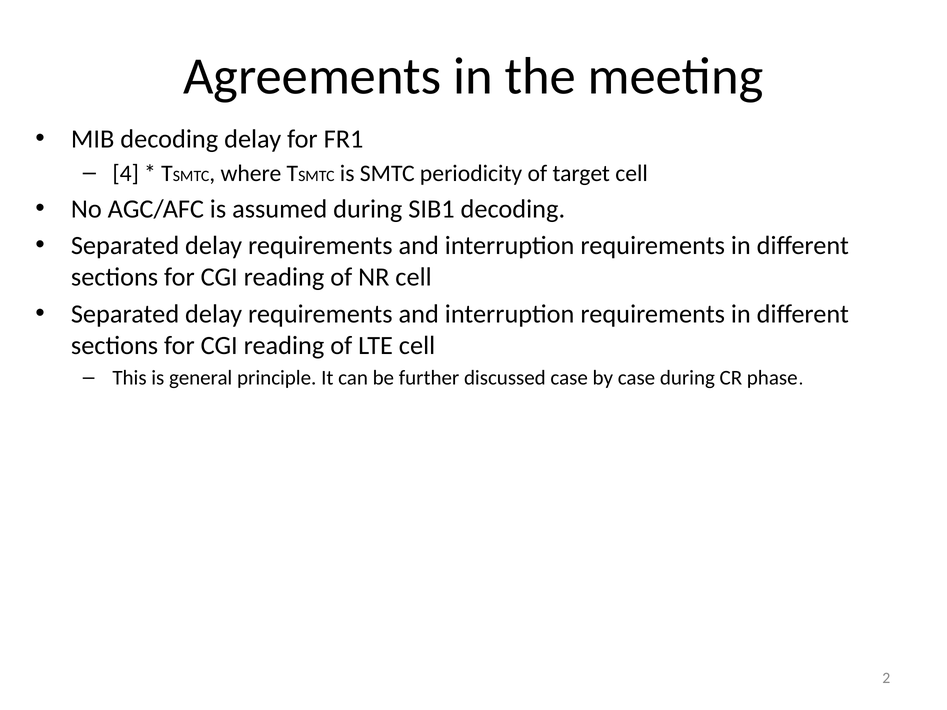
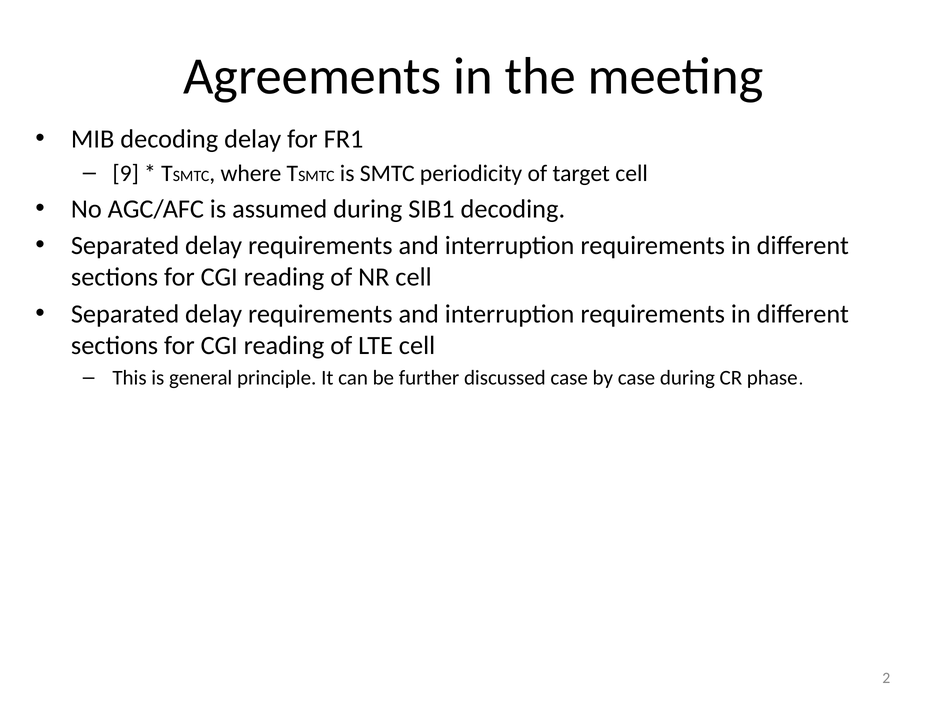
4: 4 -> 9
